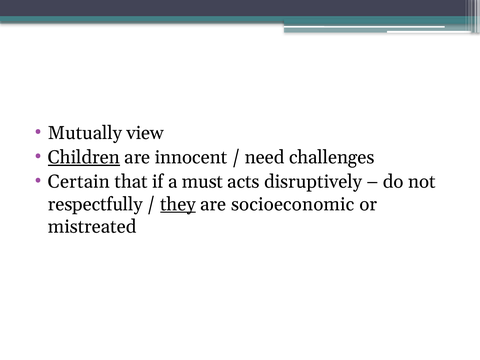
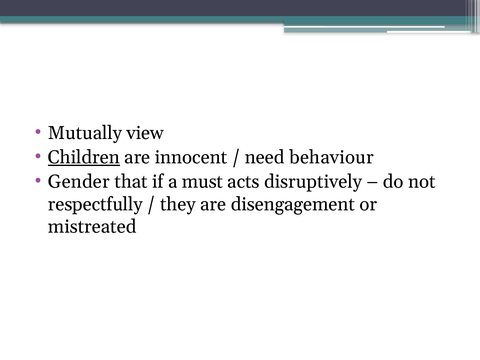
challenges: challenges -> behaviour
Certain: Certain -> Gender
they underline: present -> none
socioeconomic: socioeconomic -> disengagement
